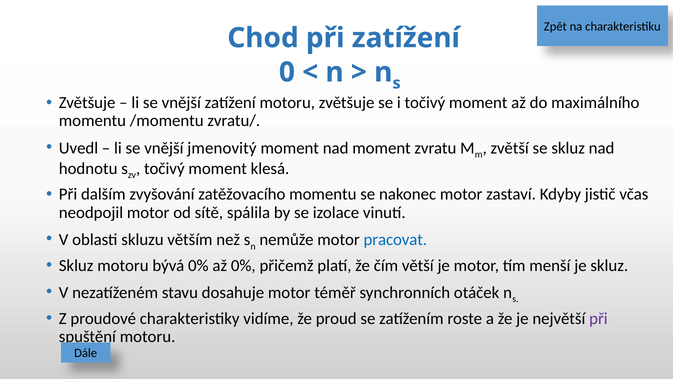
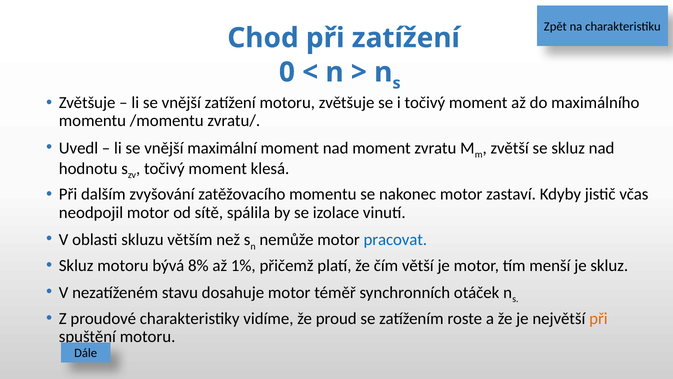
jmenovitý: jmenovitý -> maximální
bývá 0%: 0% -> 8%
až 0%: 0% -> 1%
při at (598, 318) colour: purple -> orange
